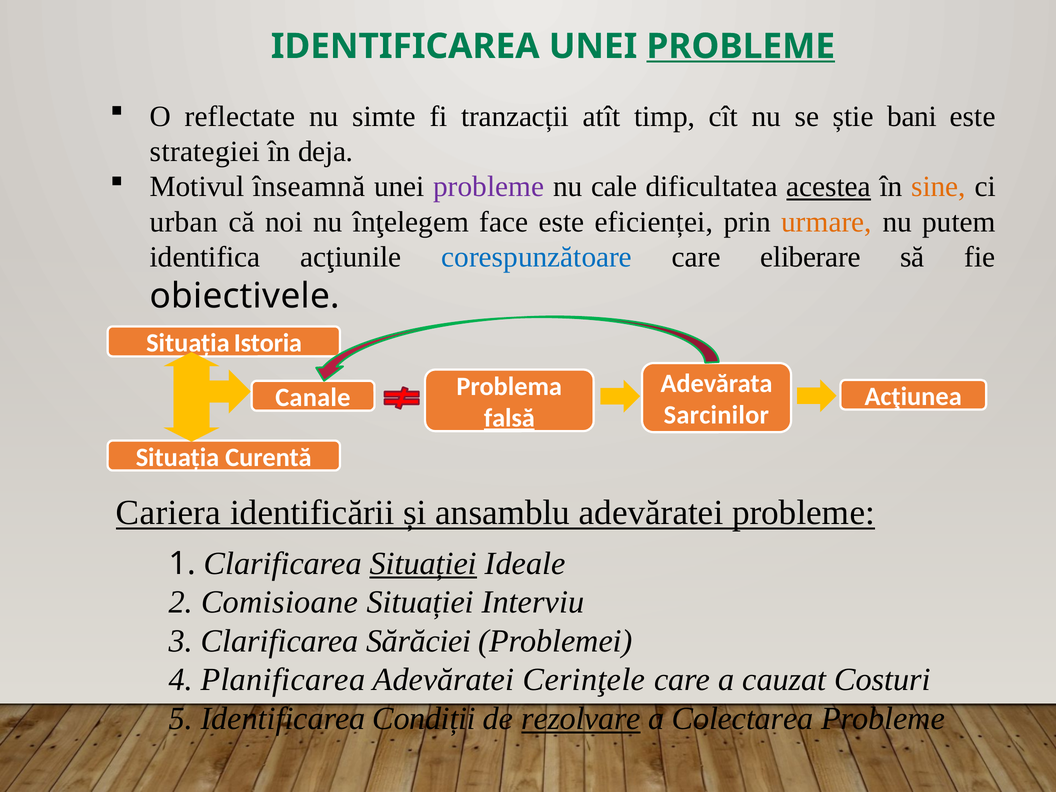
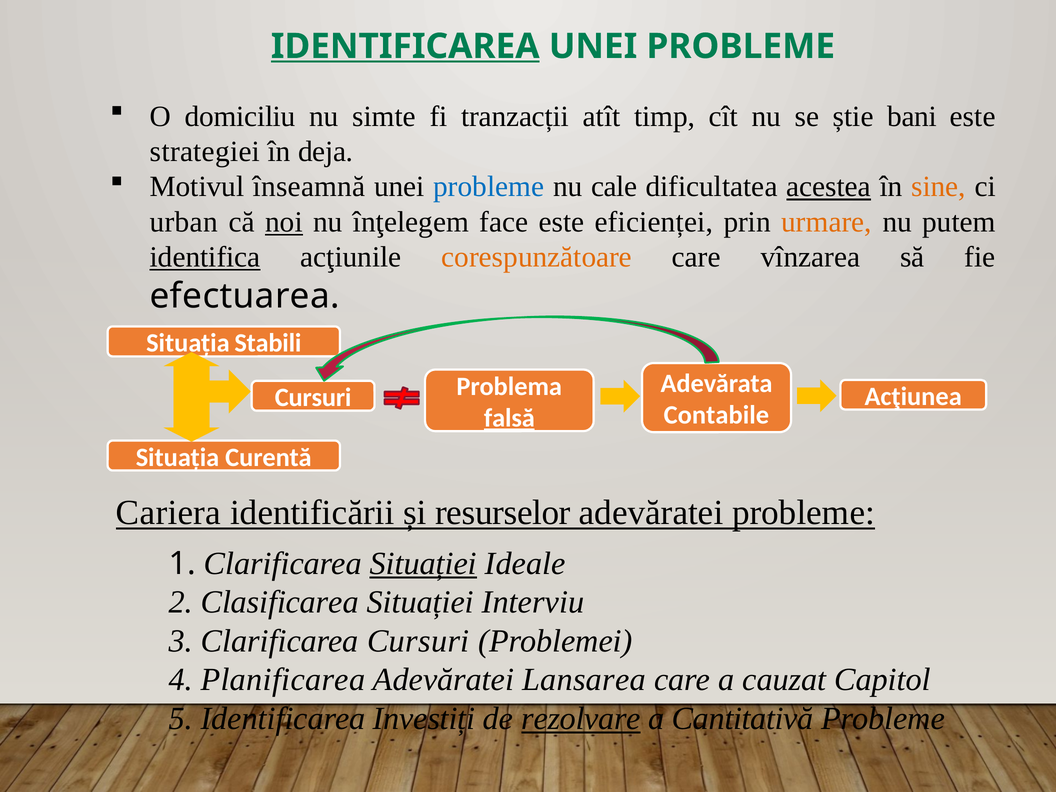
IDENTIFICAREA at (405, 46) underline: none -> present
PROBLEME at (741, 46) underline: present -> none
reflectate: reflectate -> domiciliu
probleme at (489, 187) colour: purple -> blue
noi underline: none -> present
identifica underline: none -> present
corespunzătoare colour: blue -> orange
eliberare: eliberare -> vînzarea
obiectivele: obiectivele -> efectuarea
Istoria: Istoria -> Stabili
Canale at (313, 398): Canale -> Cursuri
Sarcinilor: Sarcinilor -> Contabile
ansamblu: ansamblu -> resurselor
Comisioane: Comisioane -> Clasificarea
Clarificarea Sărăciei: Sărăciei -> Cursuri
Cerinţele: Cerinţele -> Lansarea
Costuri: Costuri -> Capitol
Condiții: Condiții -> Investiți
Colectarea: Colectarea -> Cantitativă
